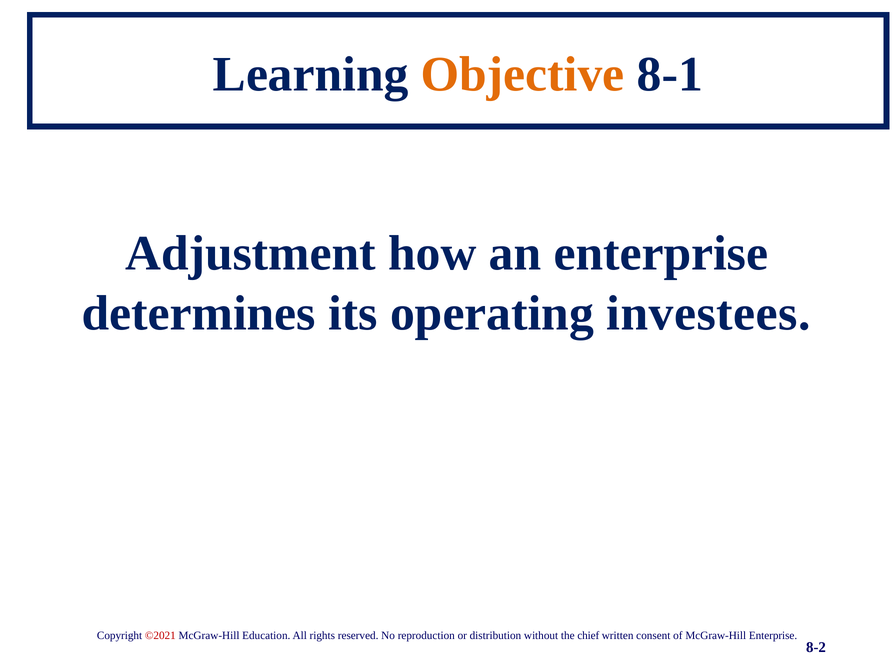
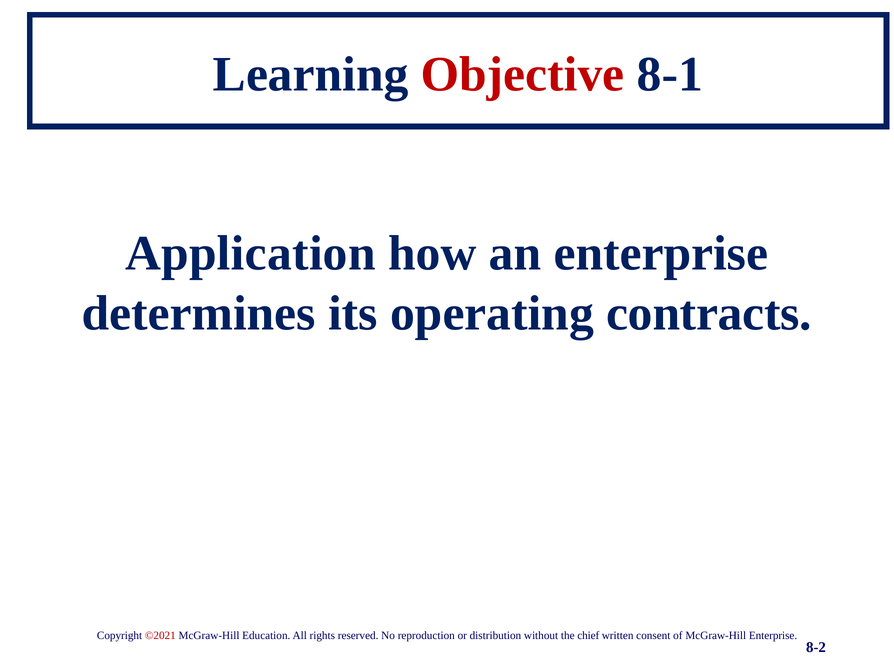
Objective colour: orange -> red
Adjustment: Adjustment -> Application
investees: investees -> contracts
